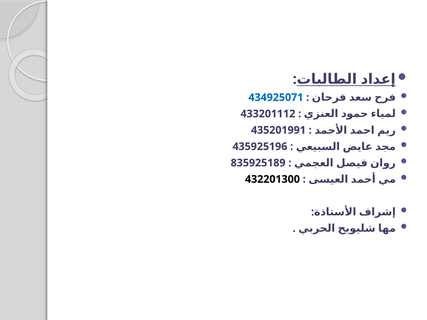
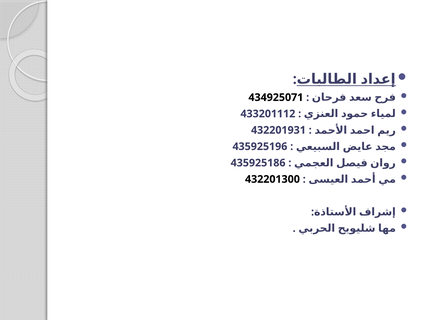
434925071 colour: blue -> black
435201991: 435201991 -> 432201931
835925189: 835925189 -> 435925186
